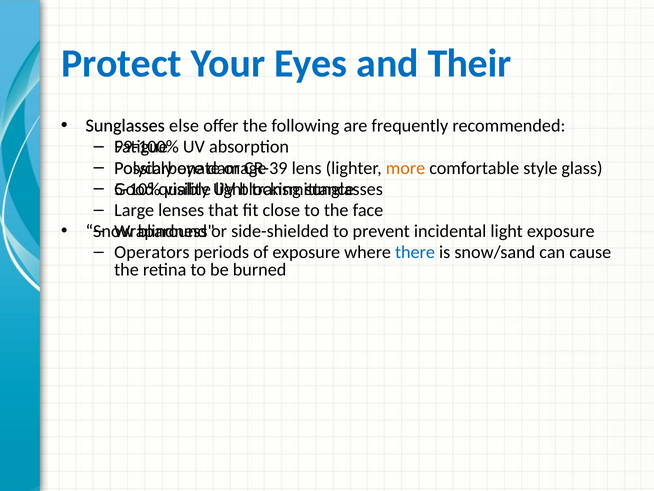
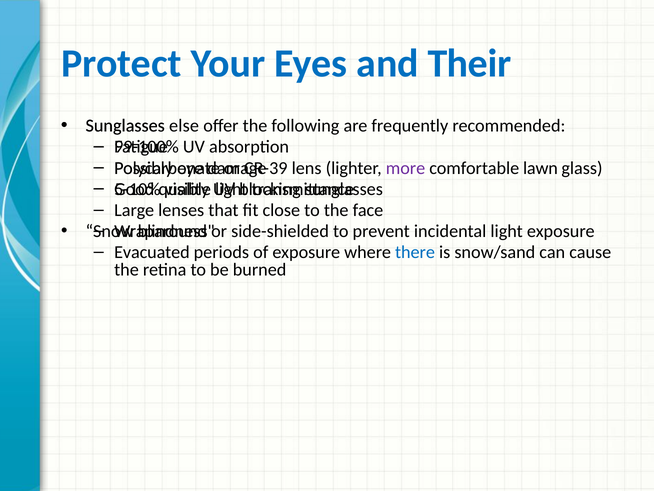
more colour: orange -> purple
style: style -> lawn
Operators: Operators -> Evacuated
